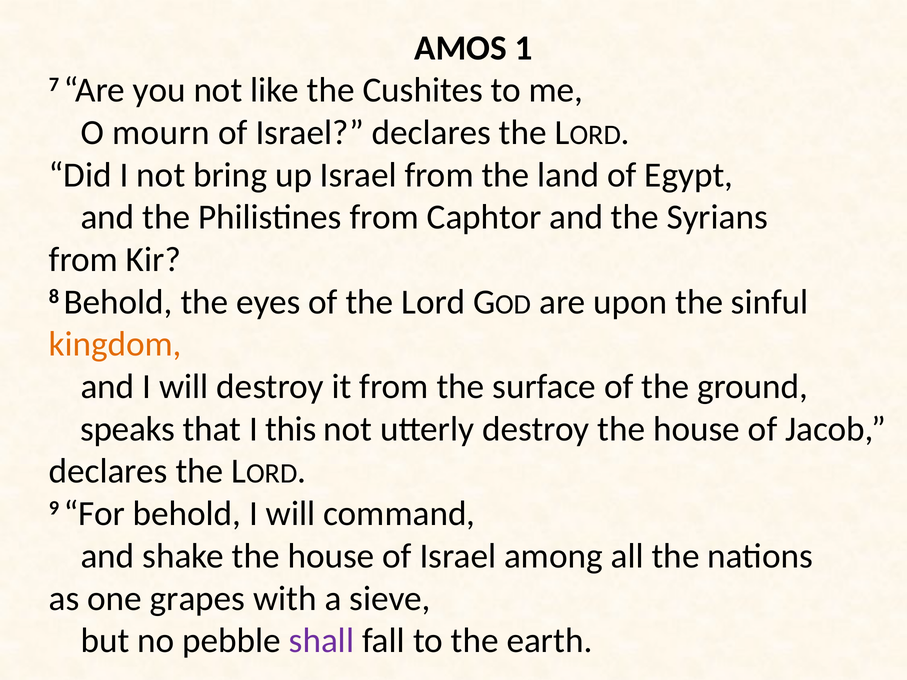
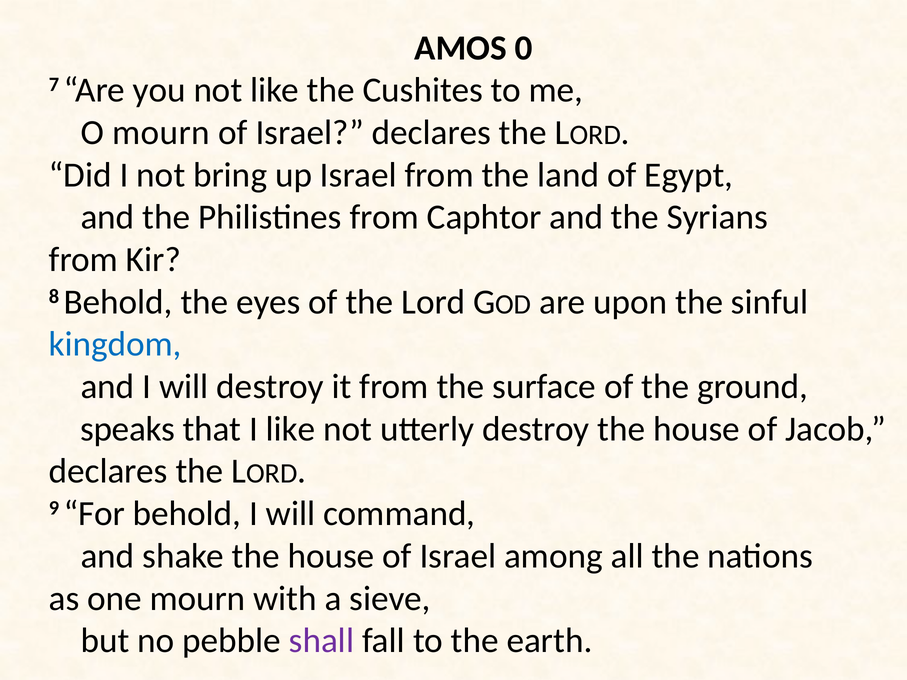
1: 1 -> 0
kingdom colour: orange -> blue
I this: this -> like
one grapes: grapes -> mourn
